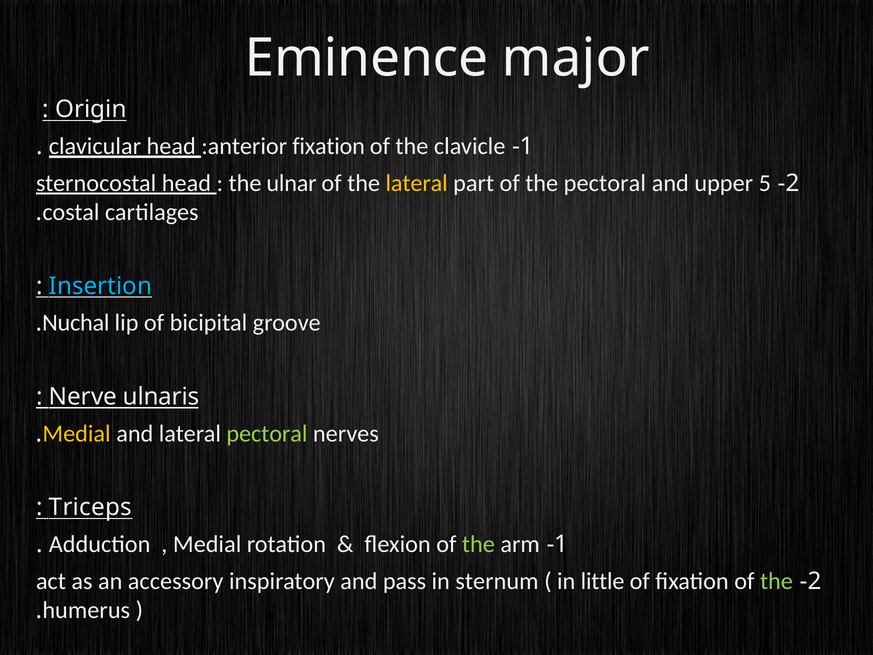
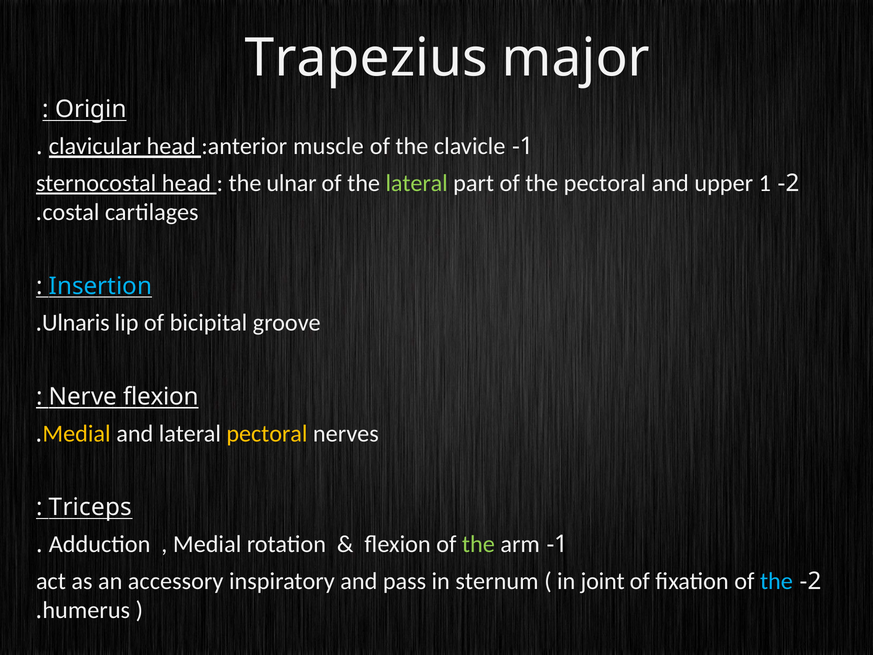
Eminence: Eminence -> Trapezius
:anterior fixation: fixation -> muscle
lateral at (417, 183) colour: yellow -> light green
upper 5: 5 -> 1
Nuchal: Nuchal -> Ulnaris
Nerve ulnaris: ulnaris -> flexion
pectoral at (267, 433) colour: light green -> yellow
little: little -> joint
the at (776, 581) colour: light green -> light blue
